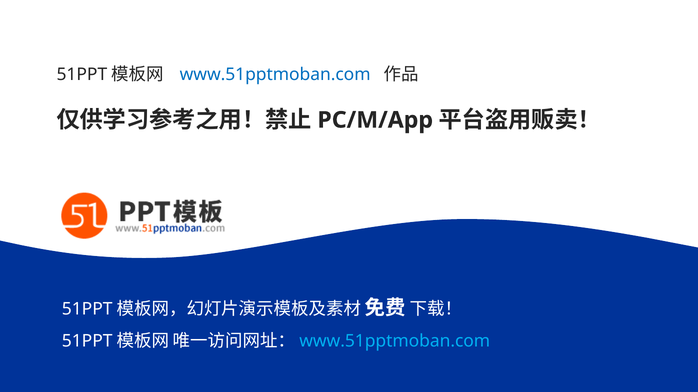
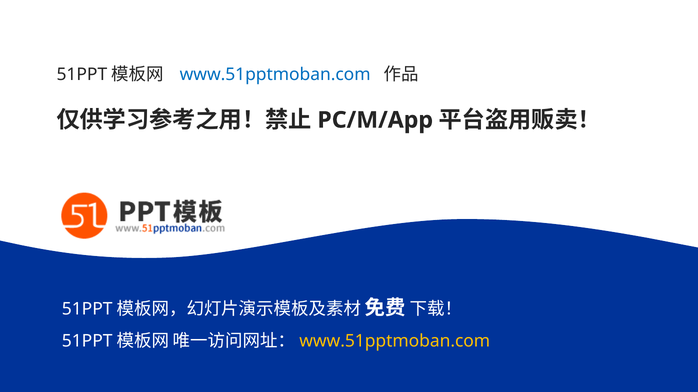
www.51pptmoban.com at (395, 341) colour: light blue -> yellow
